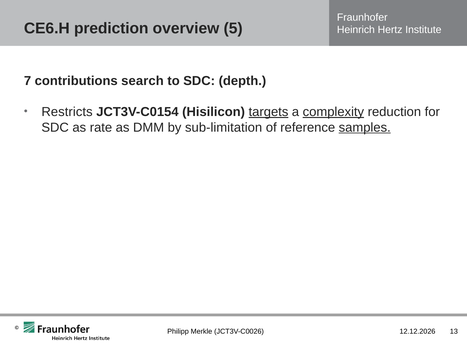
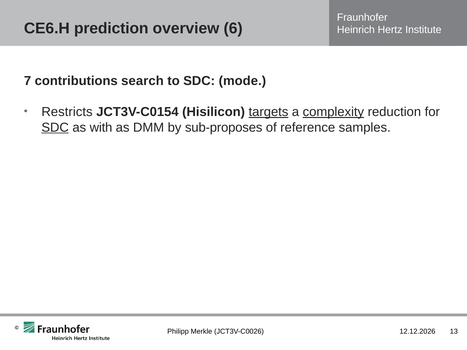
5: 5 -> 6
depth: depth -> mode
SDC at (55, 128) underline: none -> present
rate: rate -> with
sub-limitation: sub-limitation -> sub-proposes
samples underline: present -> none
